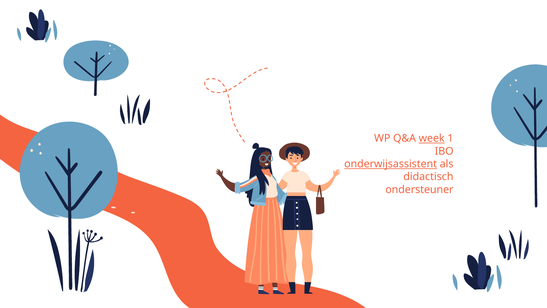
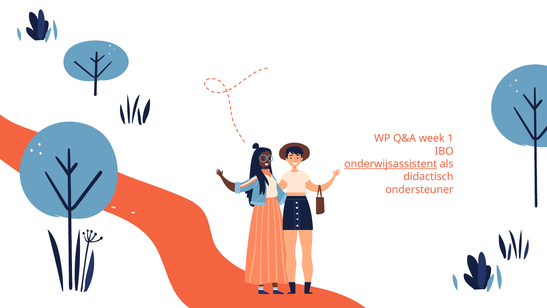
week underline: present -> none
